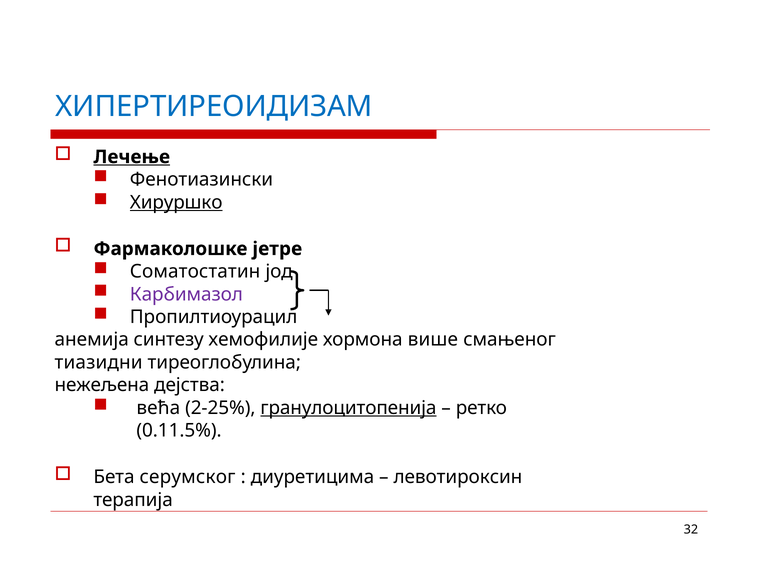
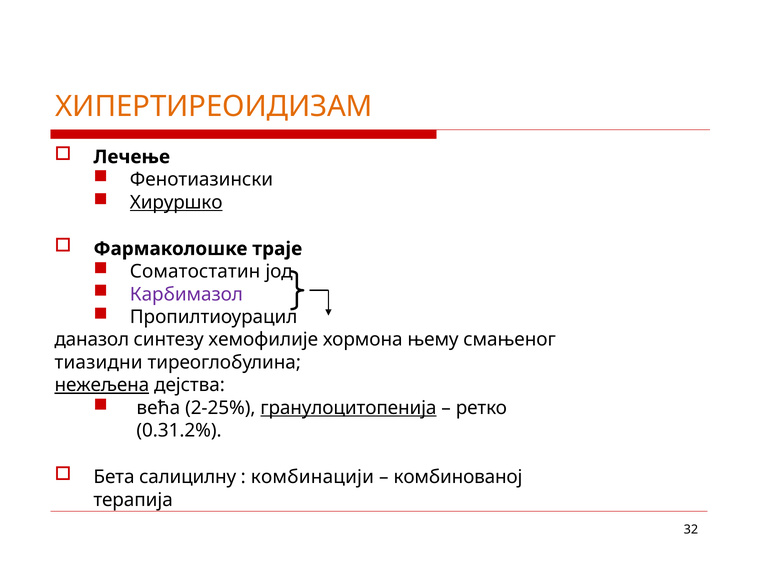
ХИПЕРТИРЕОИДИЗАМ colour: blue -> orange
Лечење underline: present -> none
јетре: јетре -> траје
анемија: анемија -> даназол
више: више -> њему
нежељена underline: none -> present
0.11.5%: 0.11.5% -> 0.31.2%
серумског: серумског -> салицилну
диуретицима: диуретицима -> комбинацији
левотироксин: левотироксин -> комбинованој
